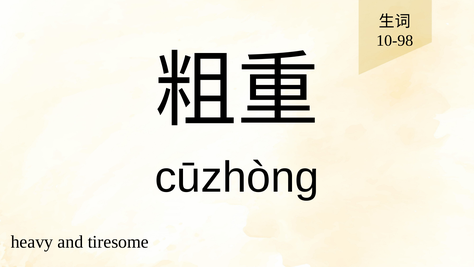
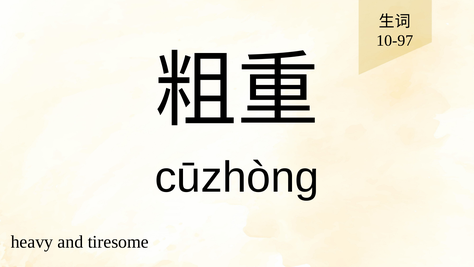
10-98: 10-98 -> 10-97
